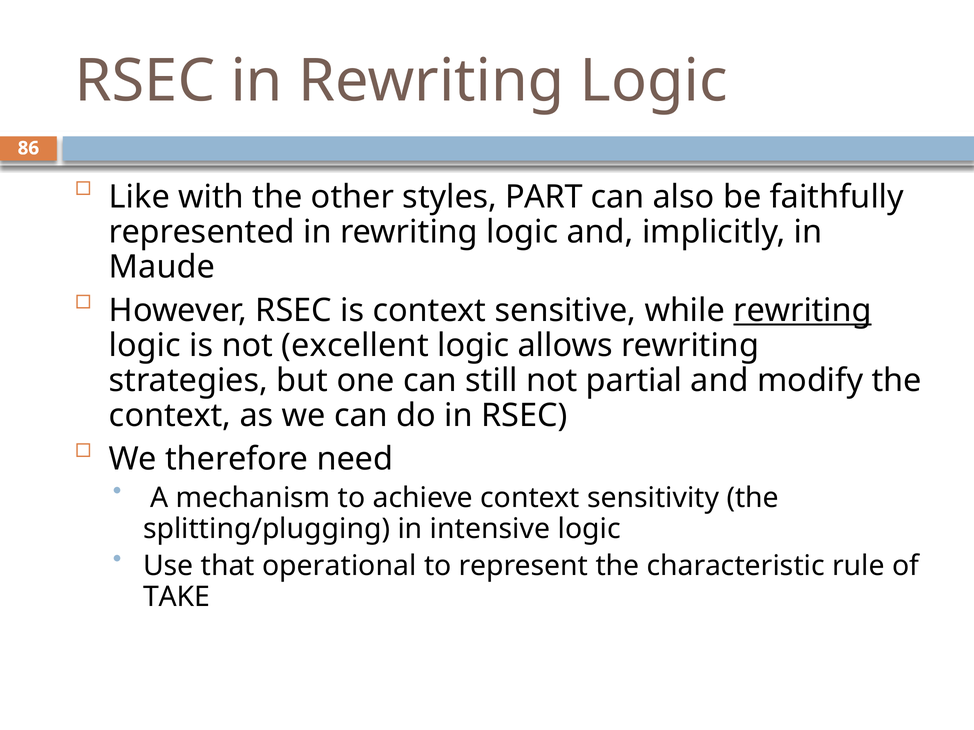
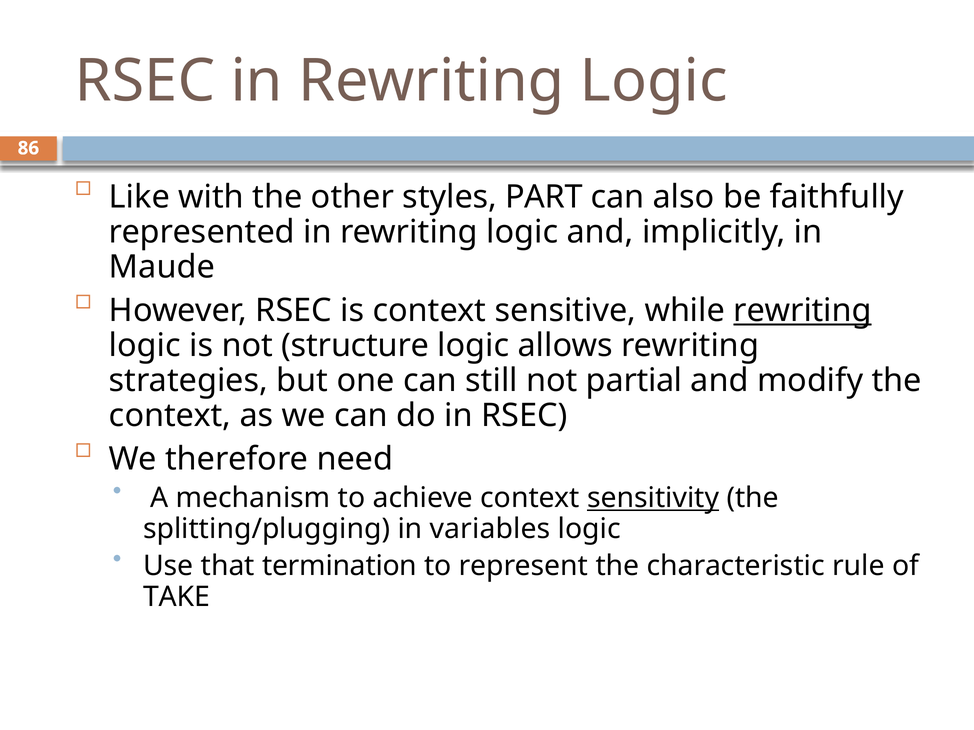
excellent: excellent -> structure
sensitivity underline: none -> present
intensive: intensive -> variables
operational: operational -> termination
